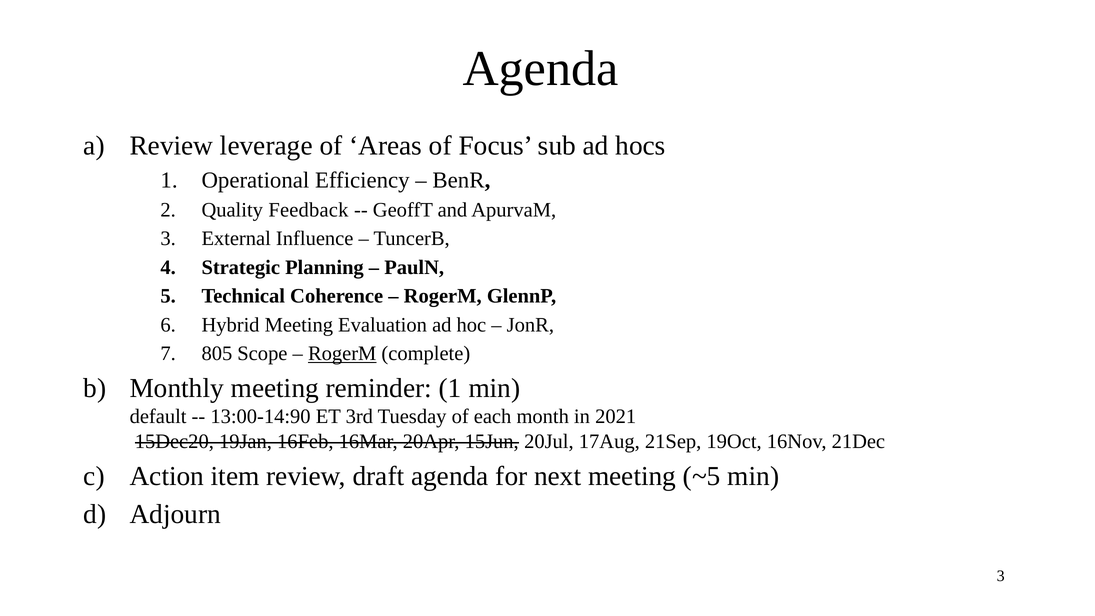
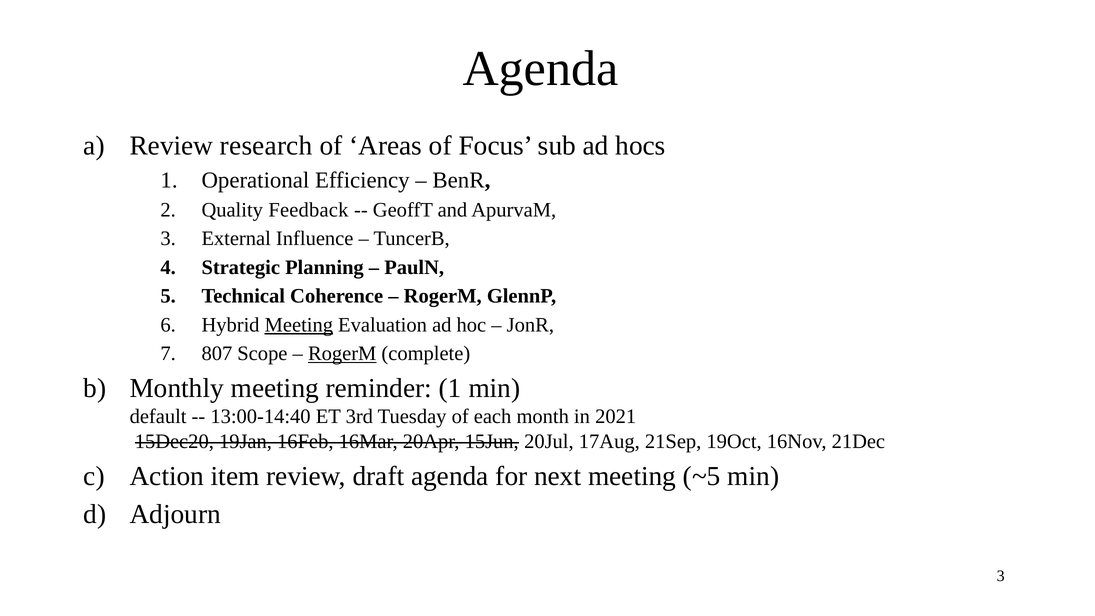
leverage: leverage -> research
Meeting at (299, 325) underline: none -> present
805: 805 -> 807
13:00-14:90: 13:00-14:90 -> 13:00-14:40
